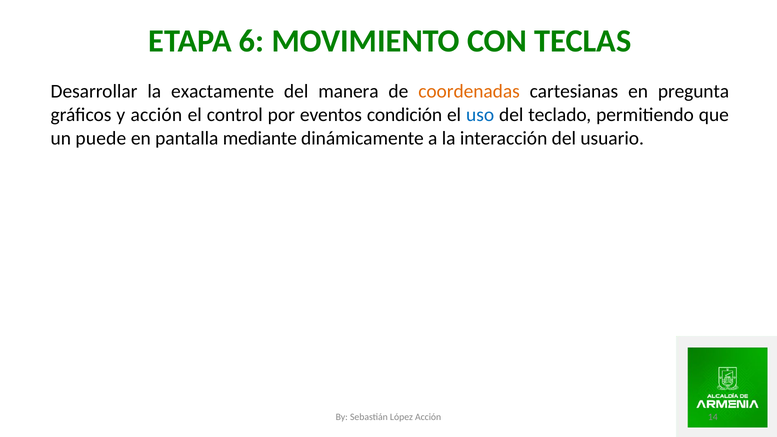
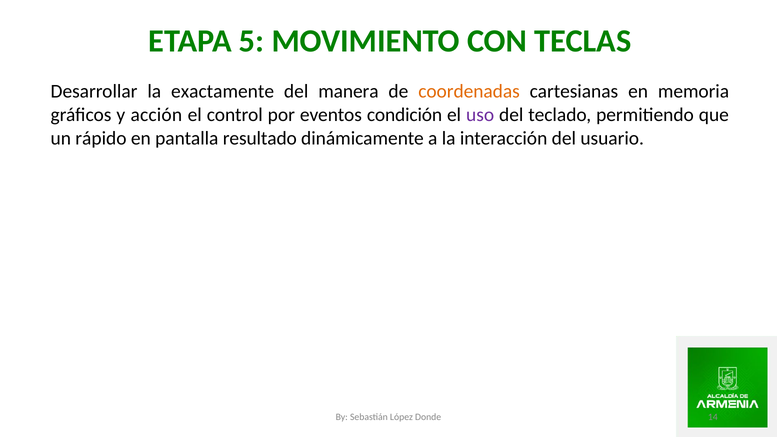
6: 6 -> 5
pregunta: pregunta -> memoria
uso colour: blue -> purple
puede: puede -> rápido
mediante: mediante -> resultado
López Acción: Acción -> Donde
